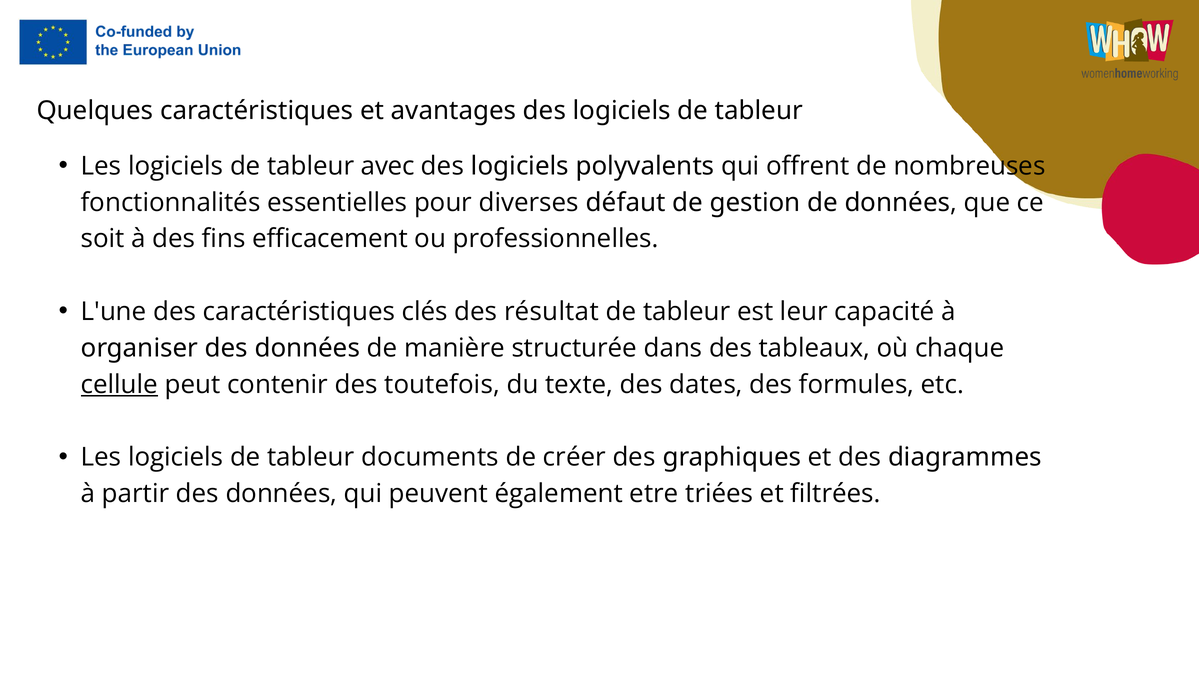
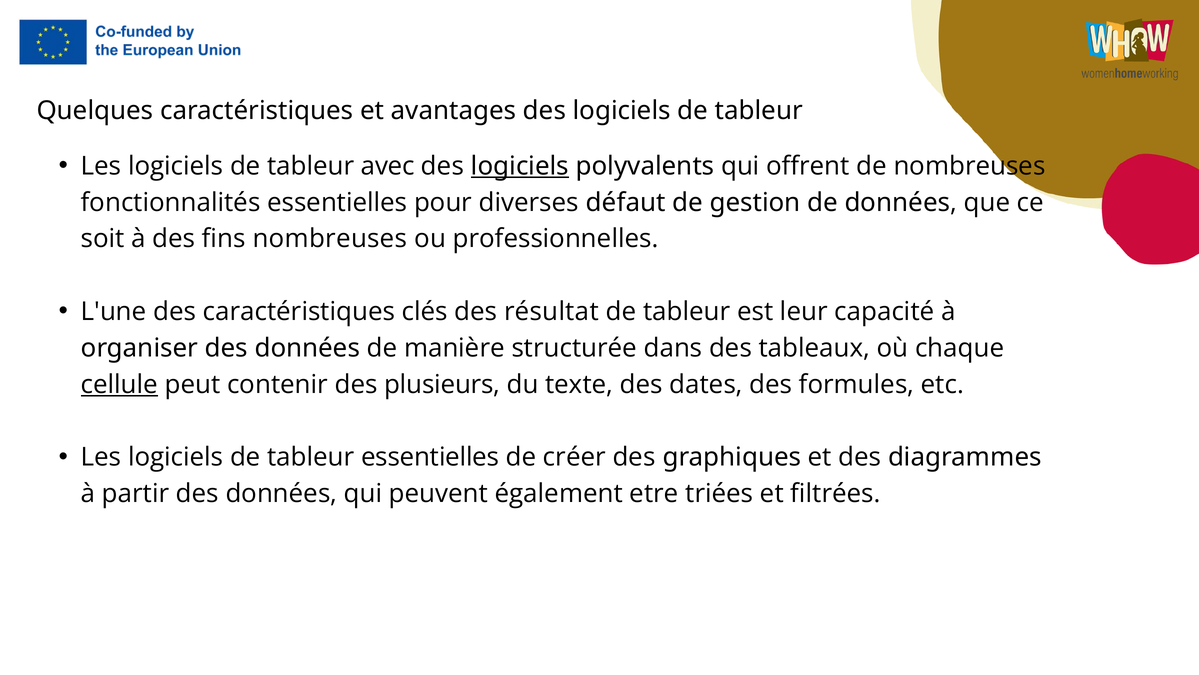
logiciels at (520, 166) underline: none -> present
fins efficacement: efficacement -> nombreuses
toutefois: toutefois -> plusieurs
tableur documents: documents -> essentielles
